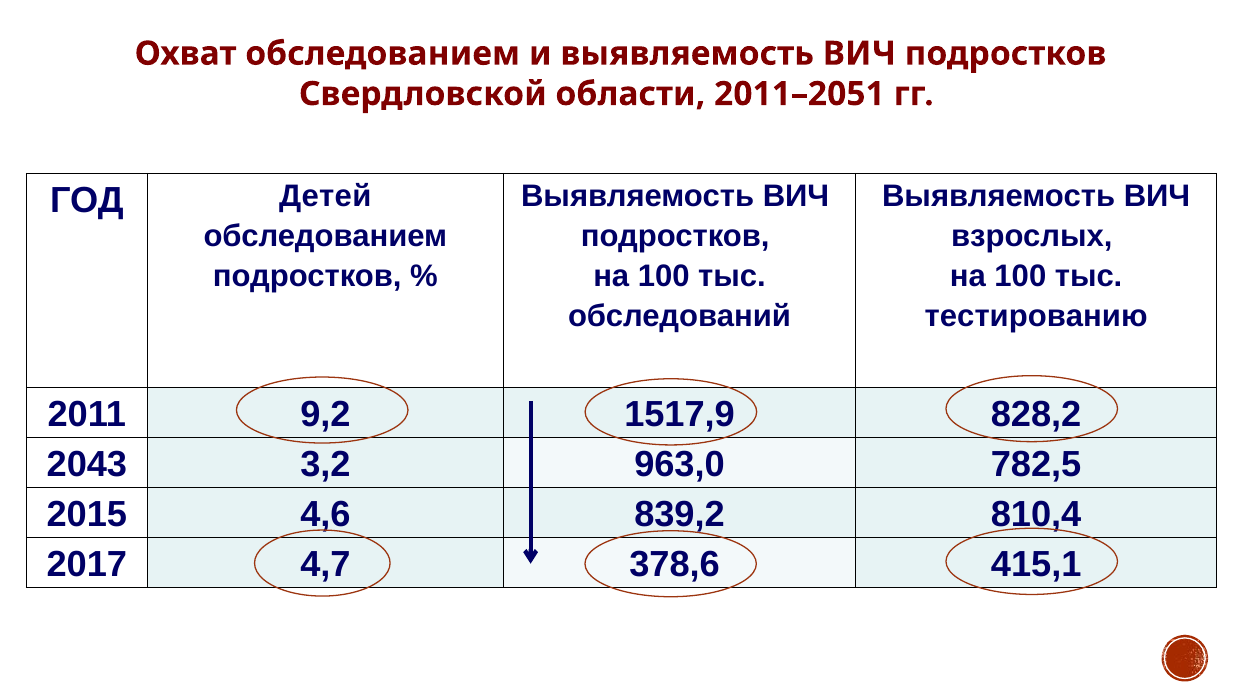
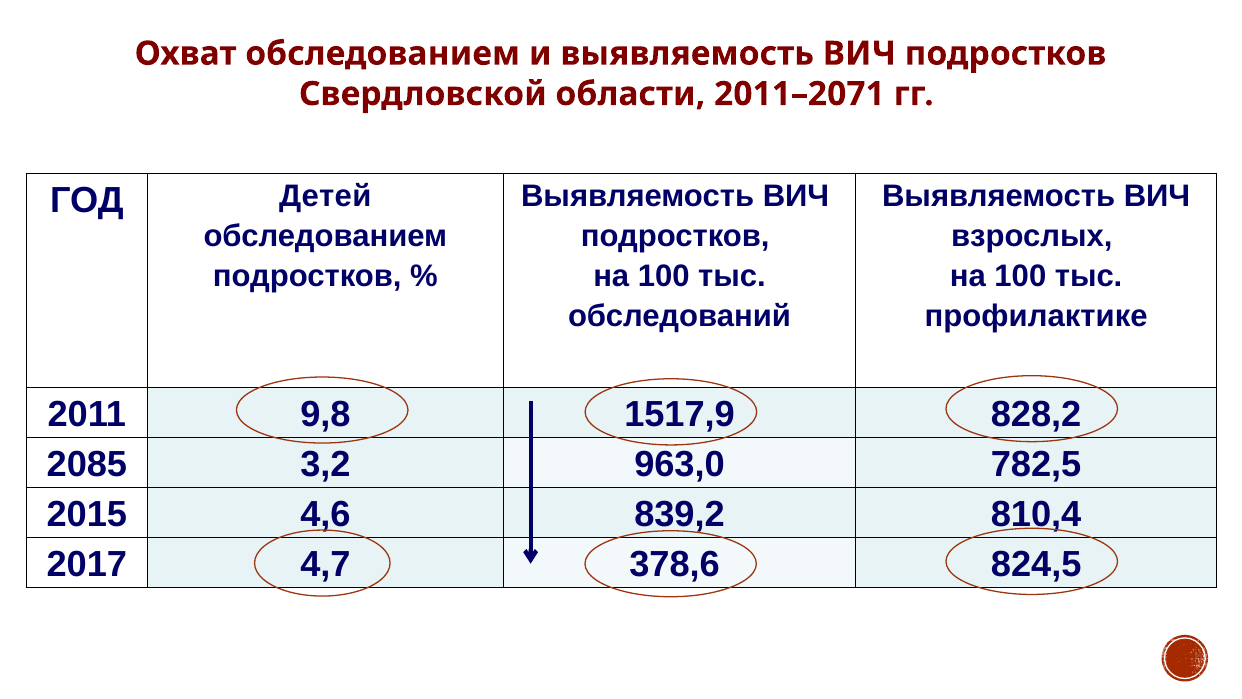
2011–2051: 2011–2051 -> 2011–2071
тестированию: тестированию -> профилактике
9,2: 9,2 -> 9,8
2043: 2043 -> 2085
415,1: 415,1 -> 824,5
